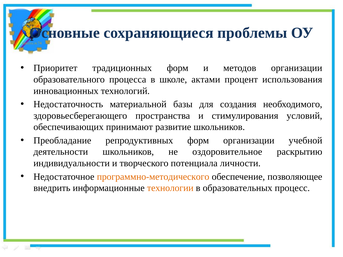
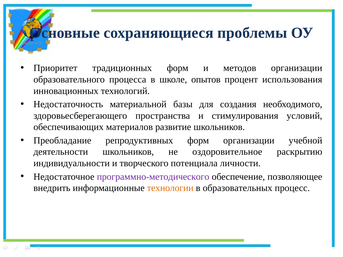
актами: актами -> опытов
принимают: принимают -> материалов
программно-методического colour: orange -> purple
